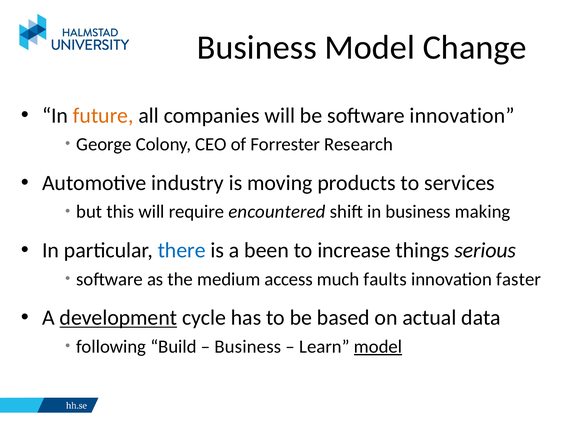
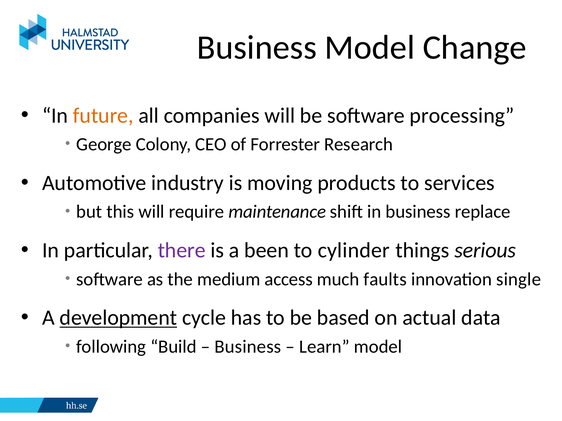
software innovation: innovation -> processing
encountered: encountered -> maintenance
making: making -> replace
there colour: blue -> purple
increase: increase -> cylinder
faster: faster -> single
model at (378, 347) underline: present -> none
